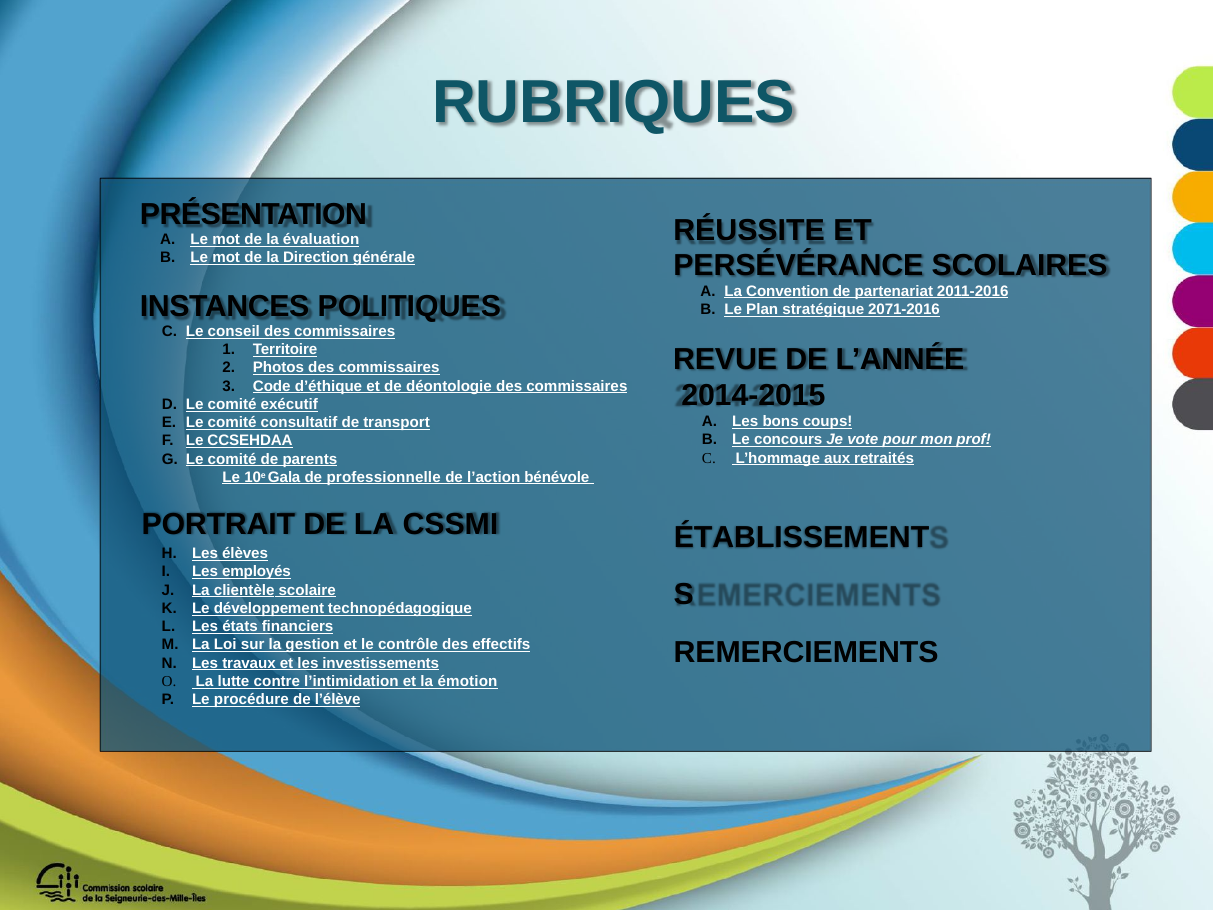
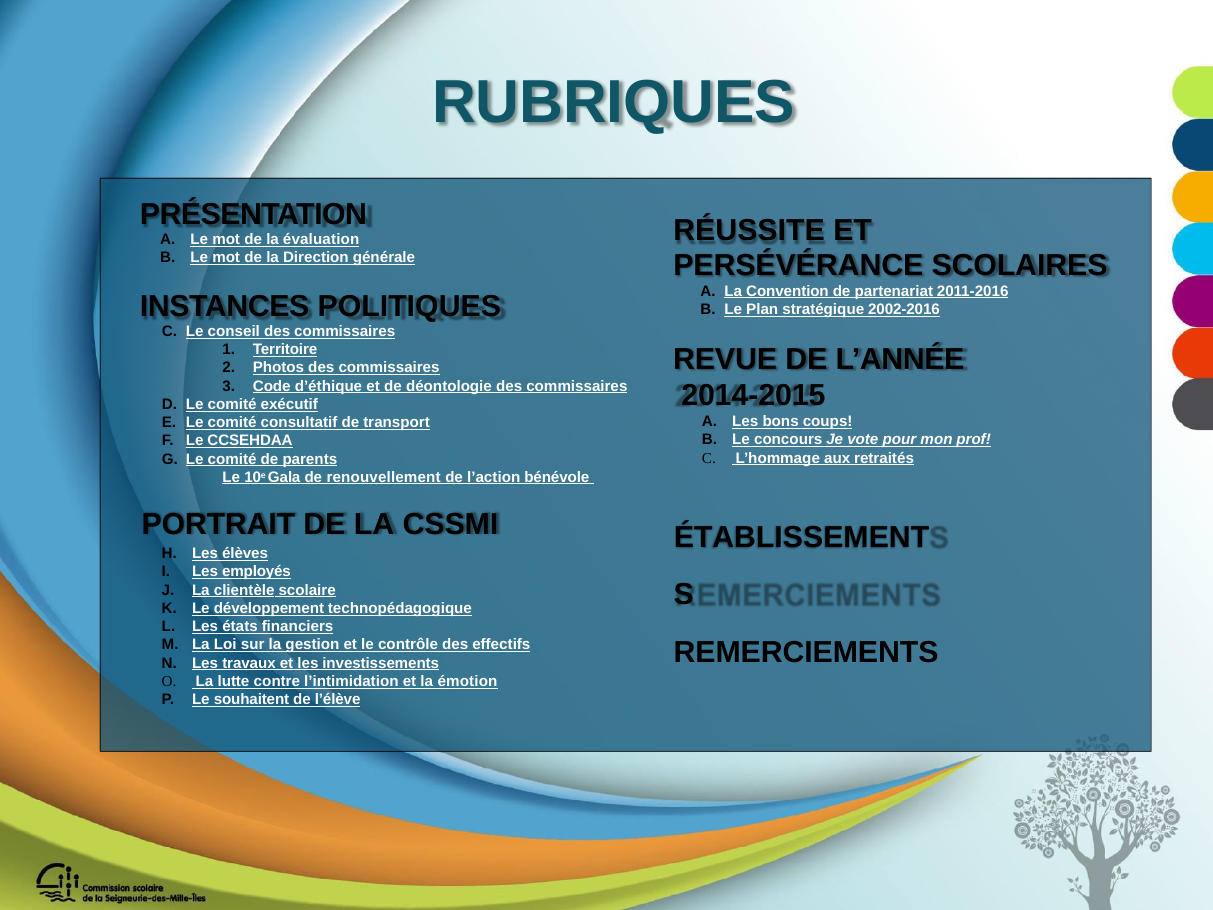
2071-2016: 2071-2016 -> 2002-2016
professionnelle: professionnelle -> renouvellement
procédure: procédure -> souhaitent
